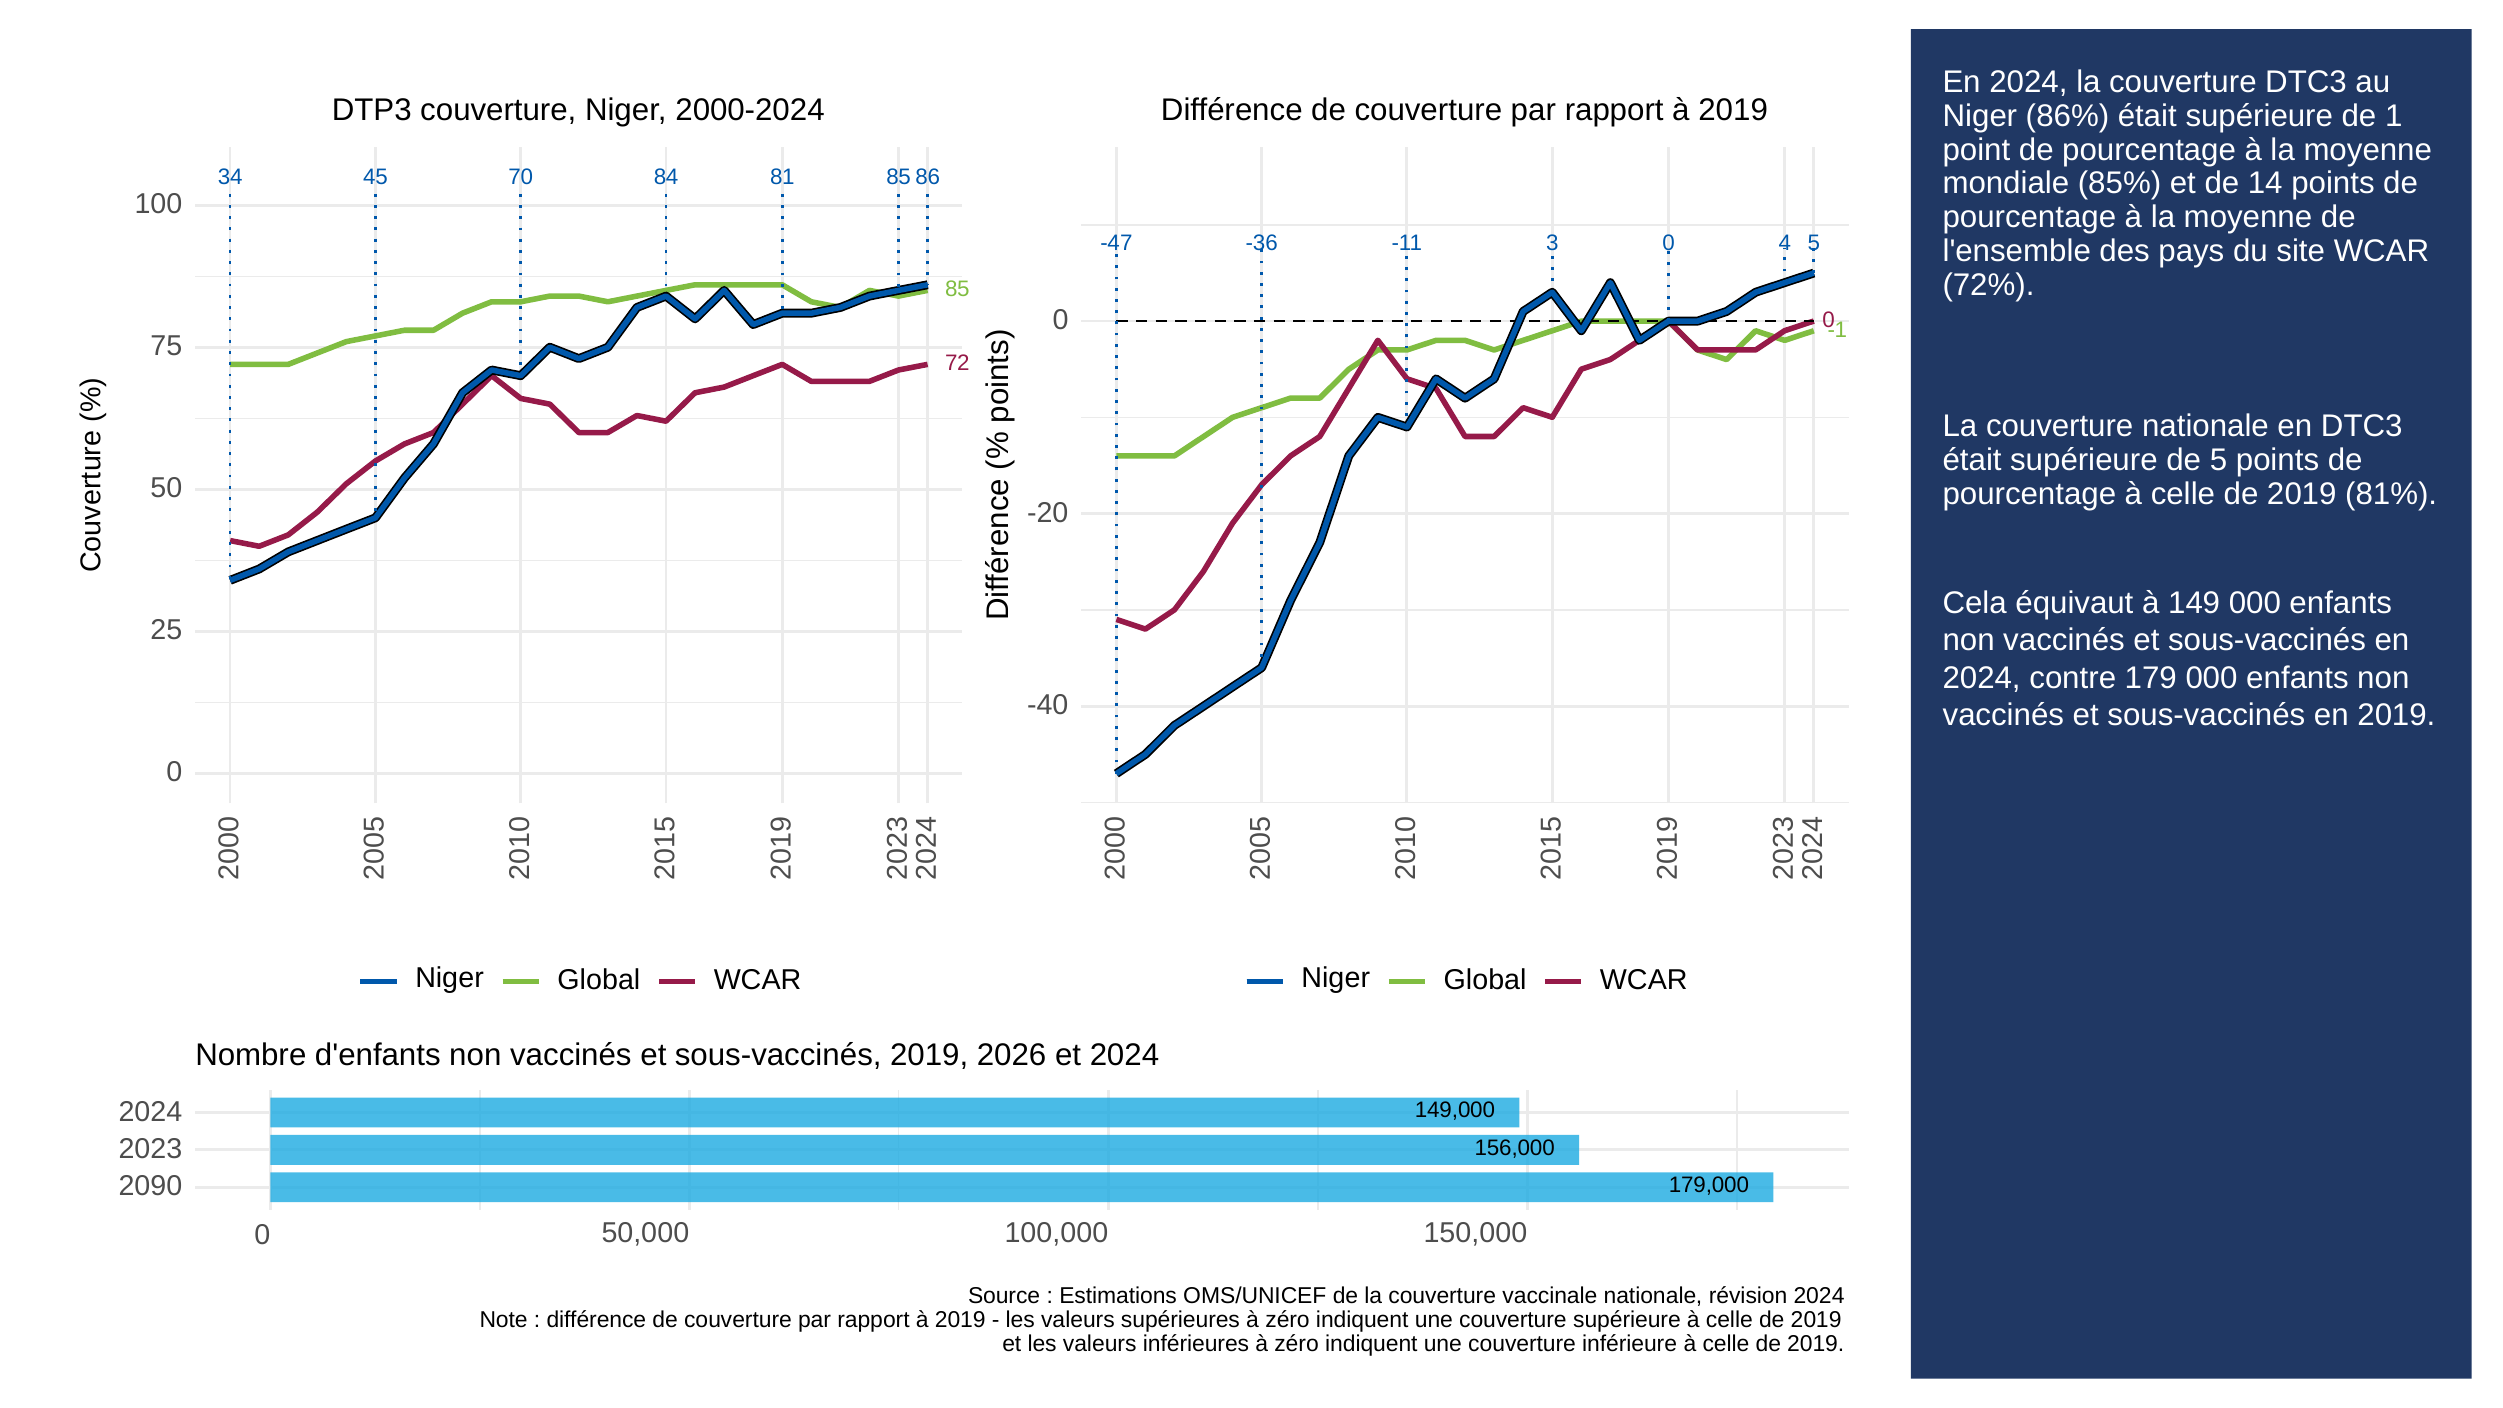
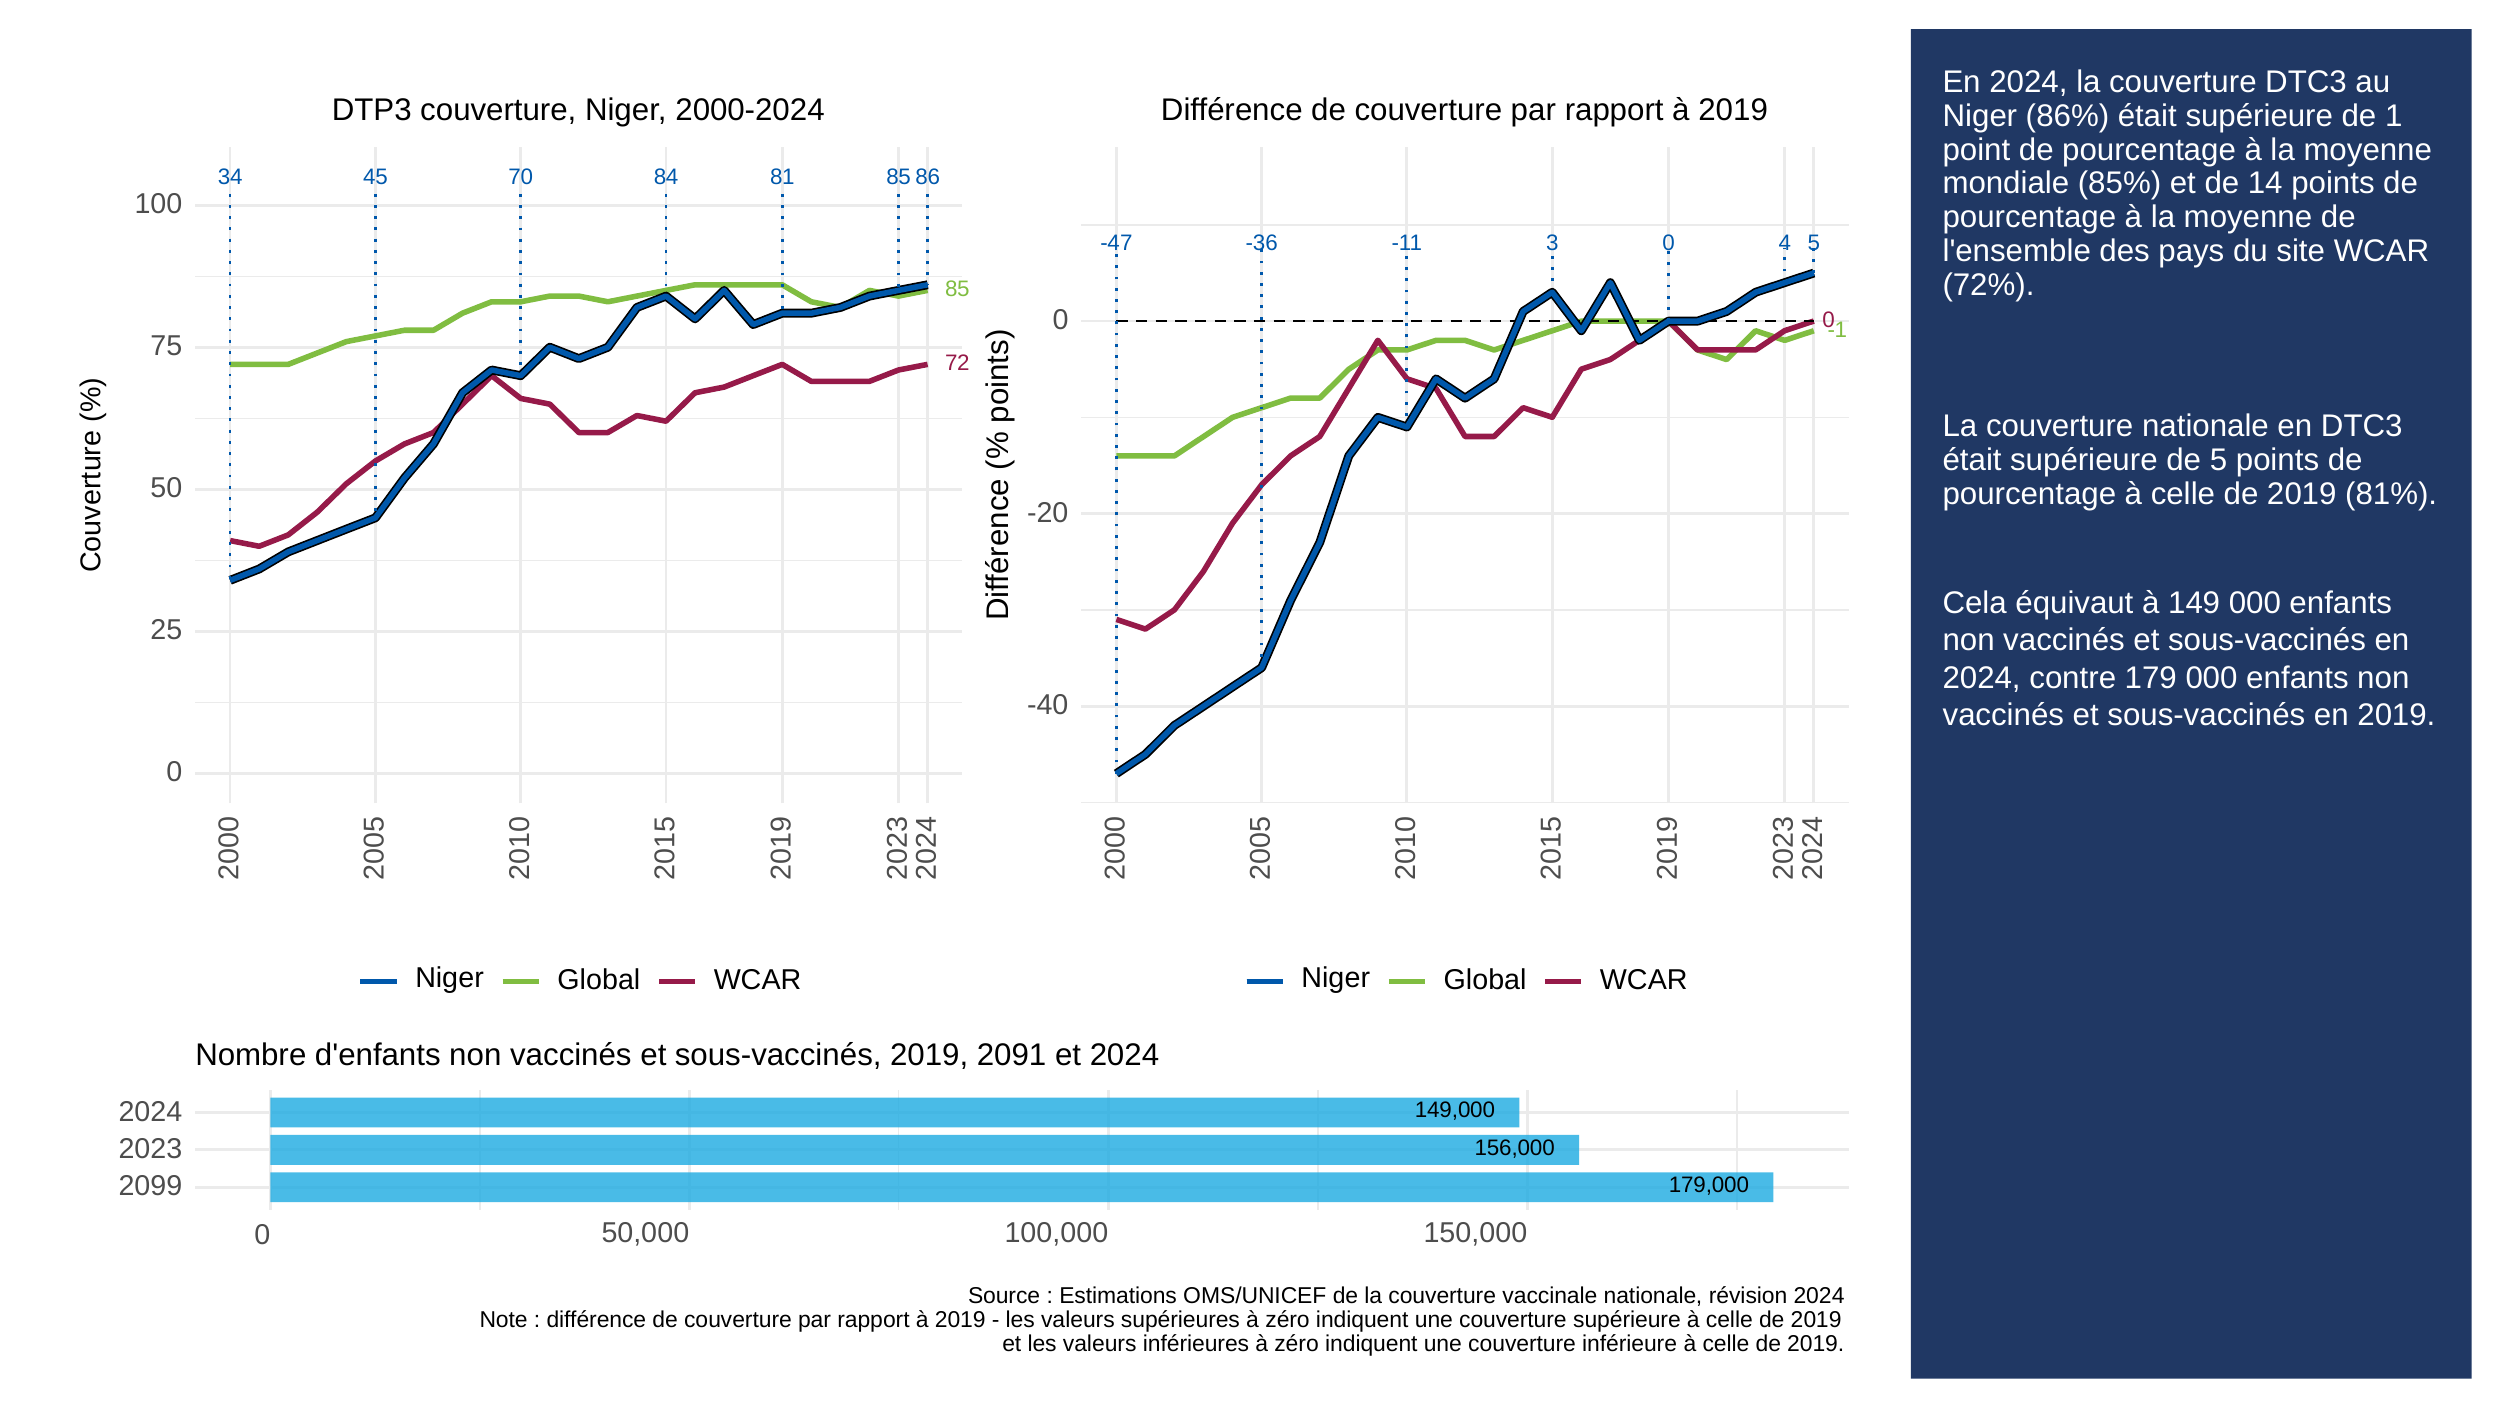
2026: 2026 -> 2091
2090: 2090 -> 2099
